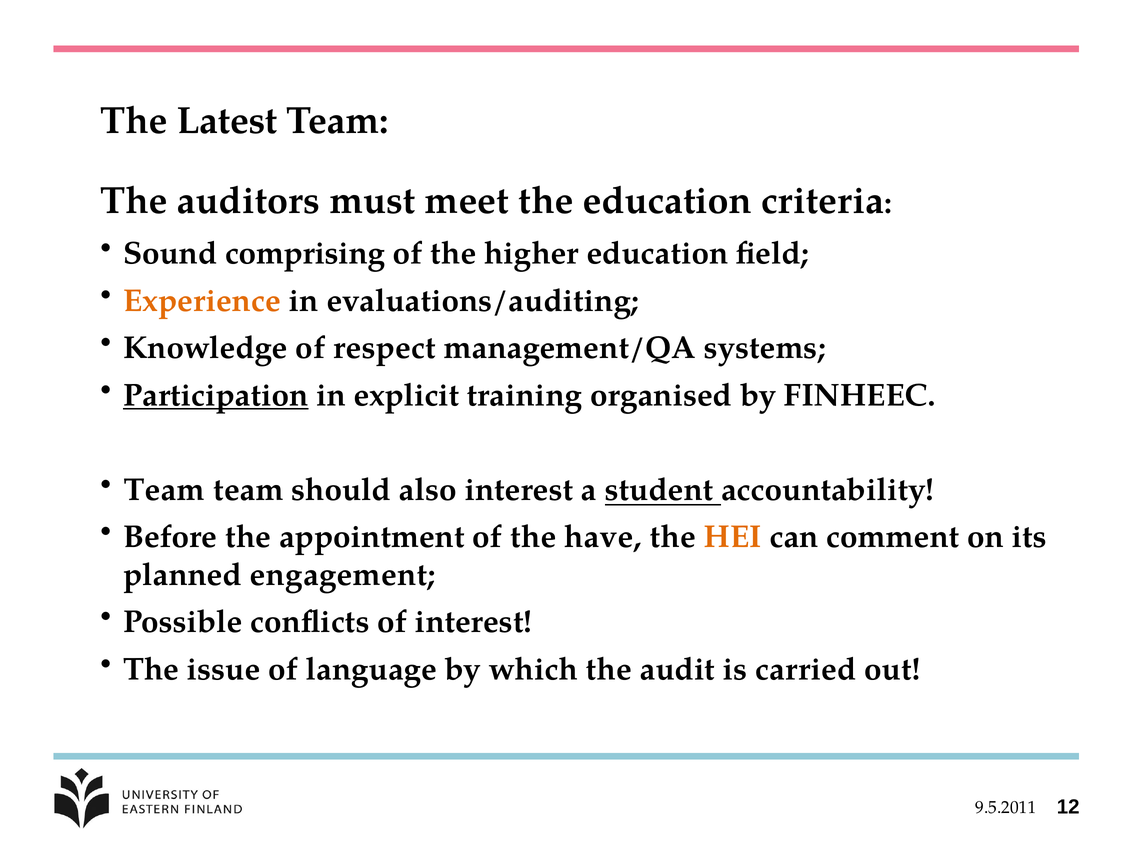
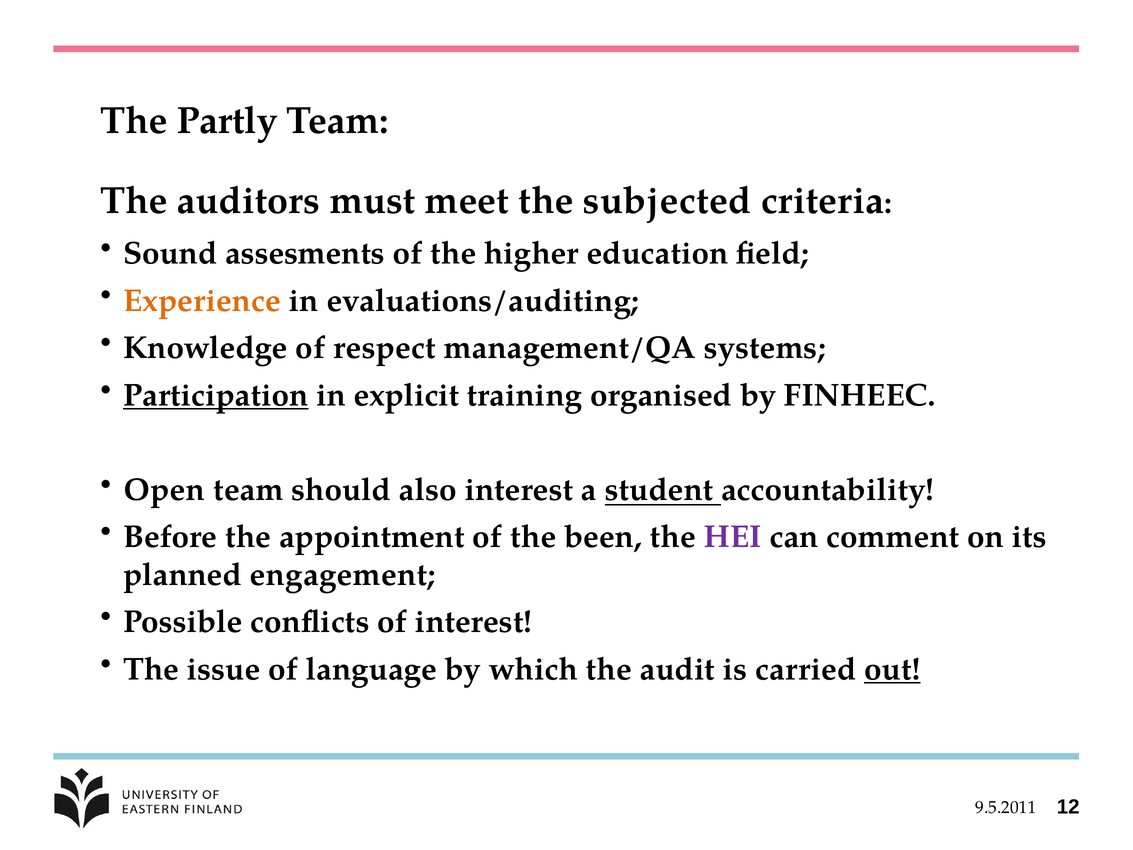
Latest: Latest -> Partly
the education: education -> subjected
comprising: comprising -> assesments
Team at (164, 490): Team -> Open
have: have -> been
HEI colour: orange -> purple
out underline: none -> present
